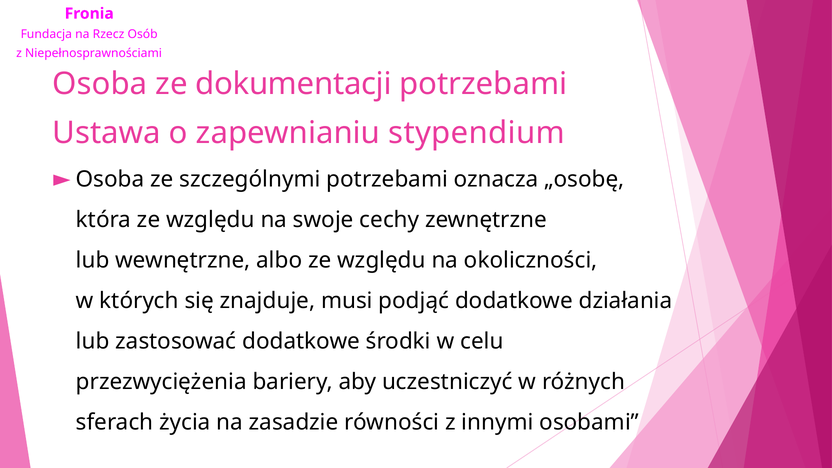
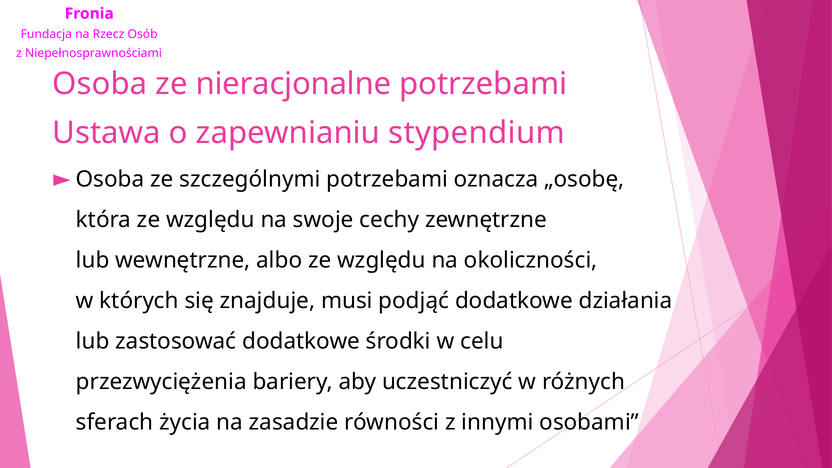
dokumentacji: dokumentacji -> nieracjonalne
